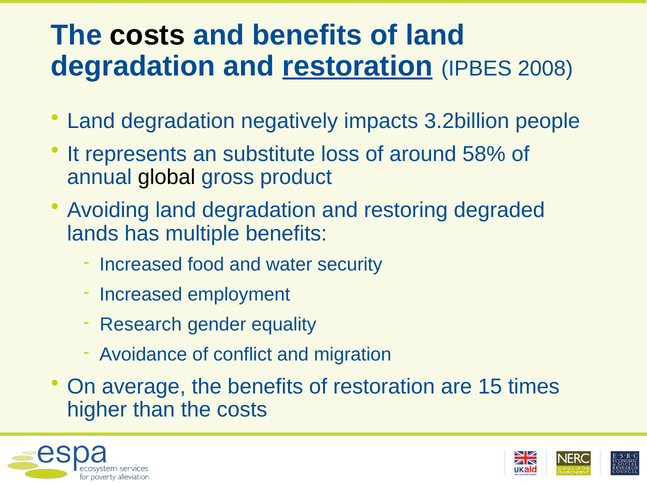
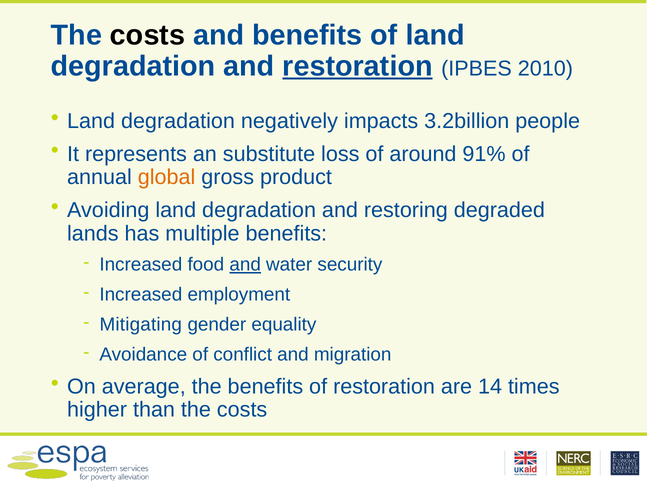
2008: 2008 -> 2010
58%: 58% -> 91%
global colour: black -> orange
and at (245, 265) underline: none -> present
Research: Research -> Mitigating
15: 15 -> 14
